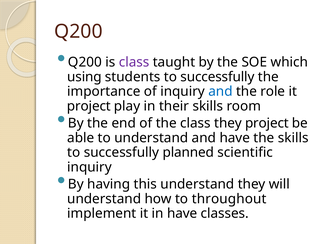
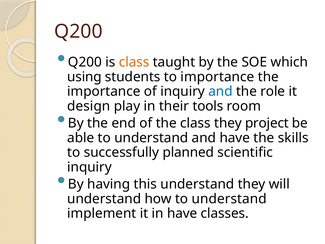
class at (134, 62) colour: purple -> orange
students to successfully: successfully -> importance
project at (89, 106): project -> design
their skills: skills -> tools
how to throughout: throughout -> understand
